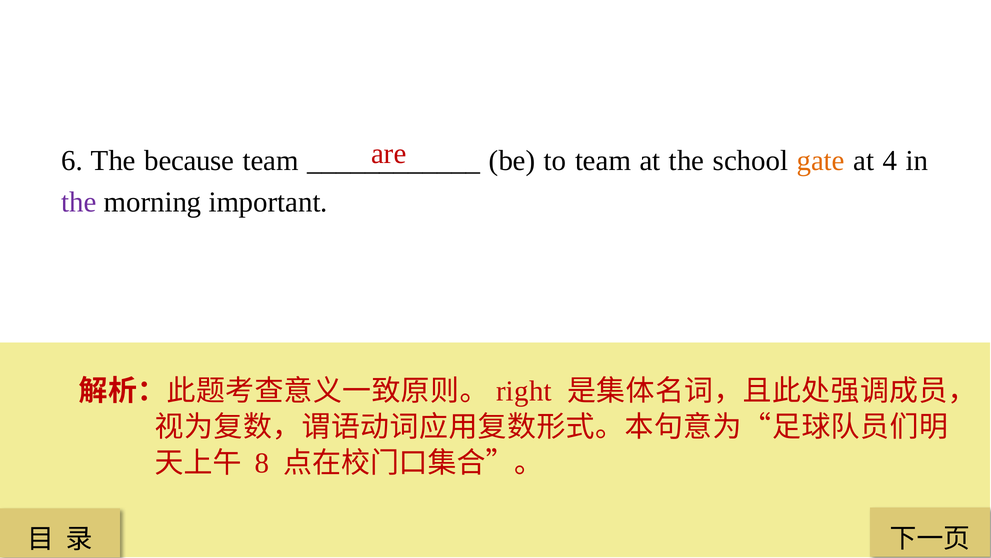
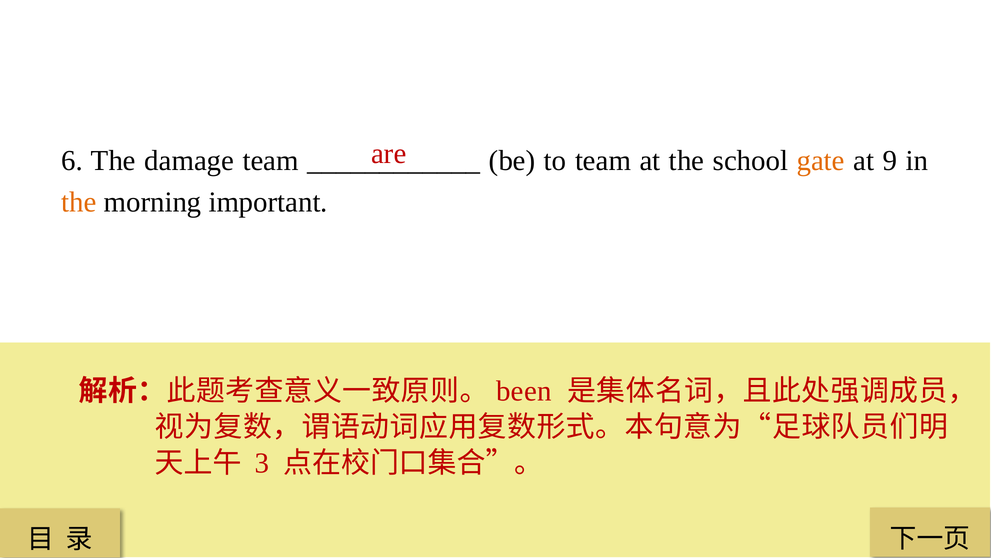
because: because -> damage
4: 4 -> 9
the at (79, 202) colour: purple -> orange
right: right -> been
8: 8 -> 3
